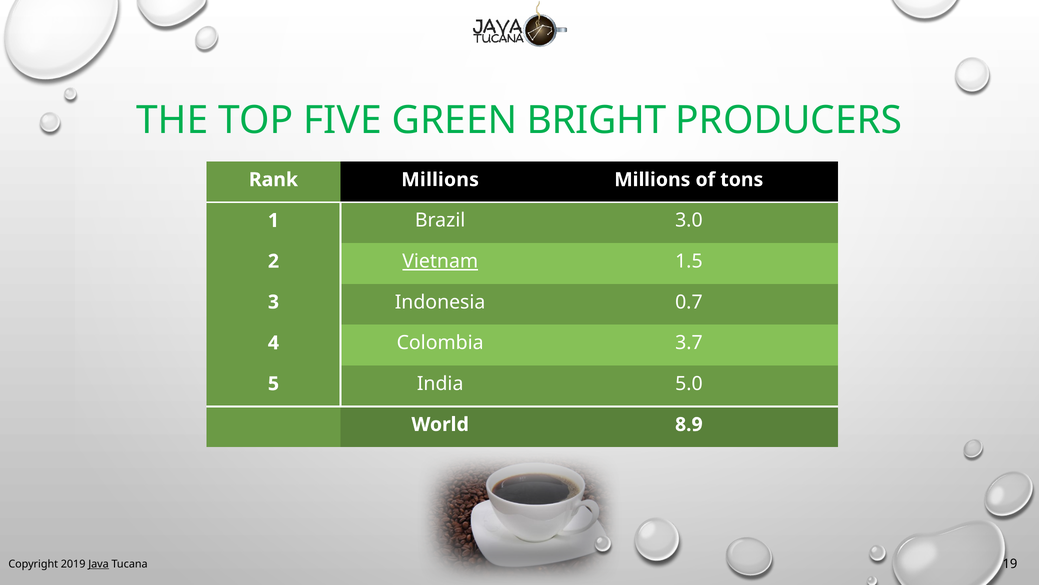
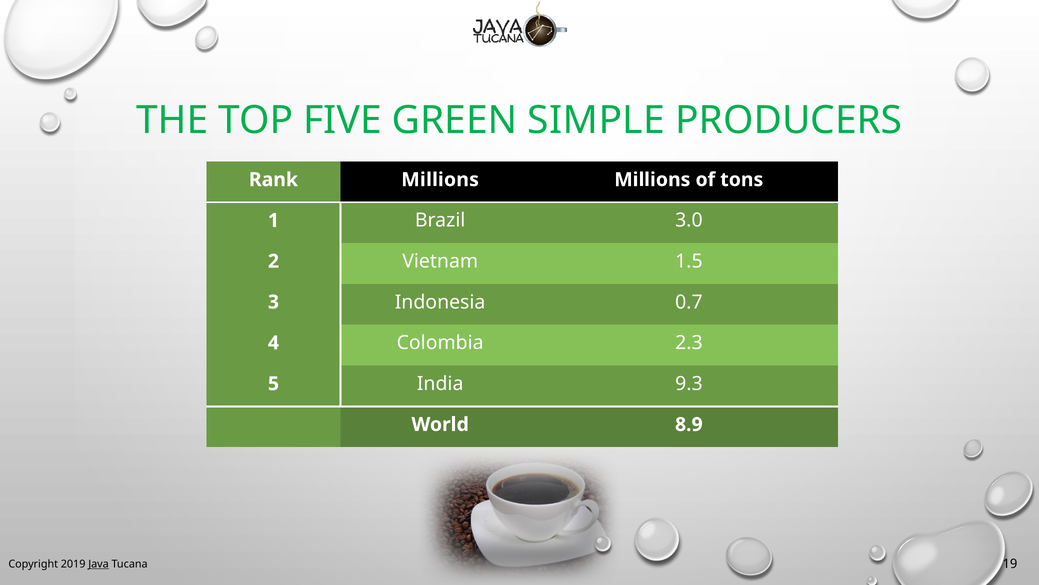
BRIGHT: BRIGHT -> SIMPLE
Vietnam underline: present -> none
3.7: 3.7 -> 2.3
5.0: 5.0 -> 9.3
